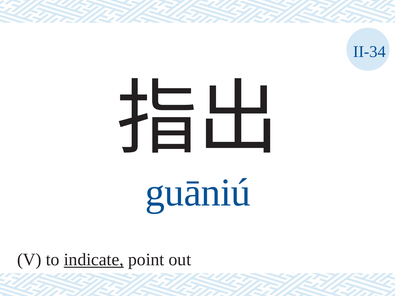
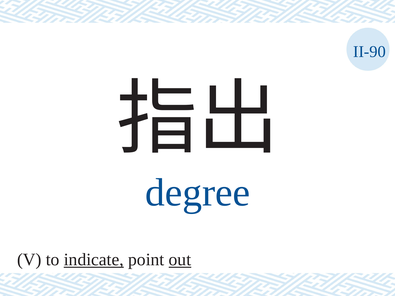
II-34: II-34 -> II-90
guāniú: guāniú -> degree
out underline: none -> present
